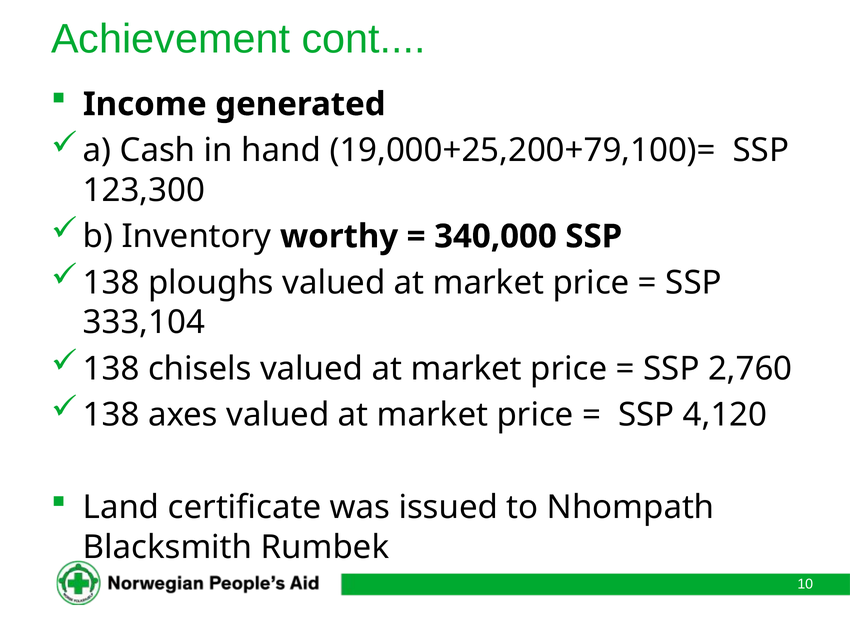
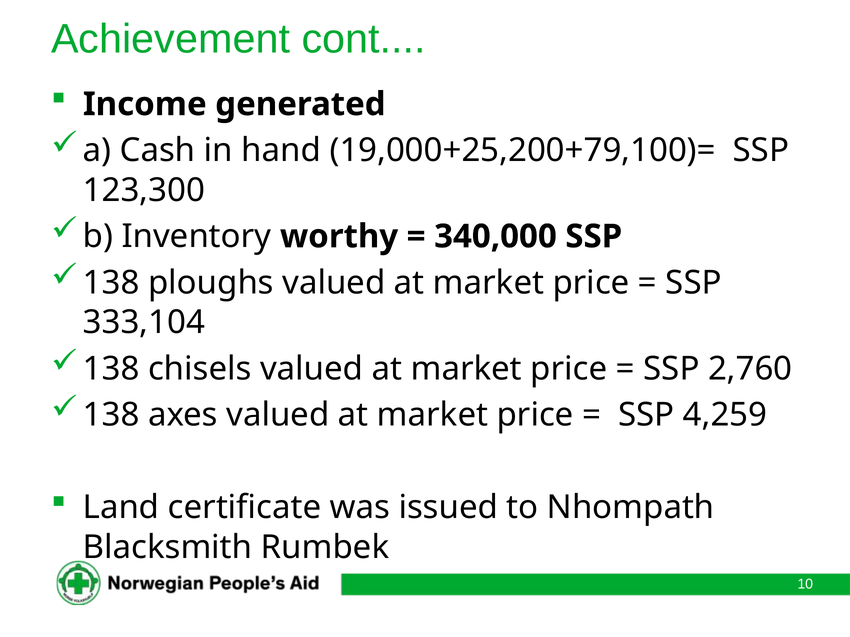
4,120: 4,120 -> 4,259
